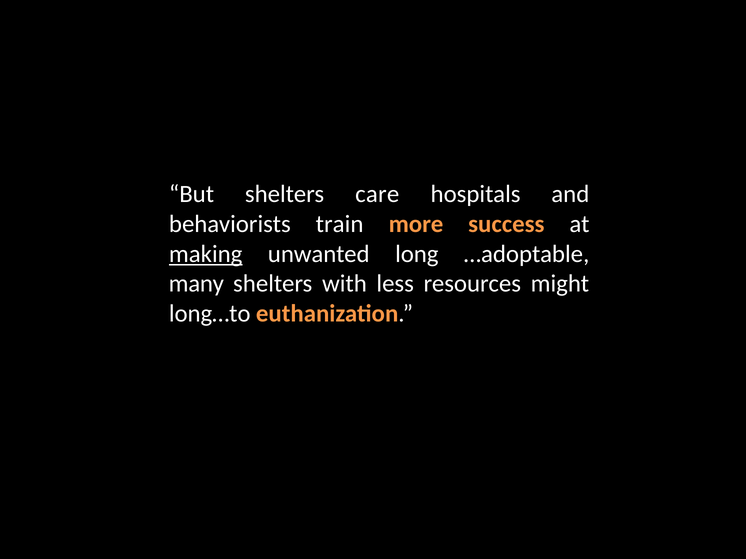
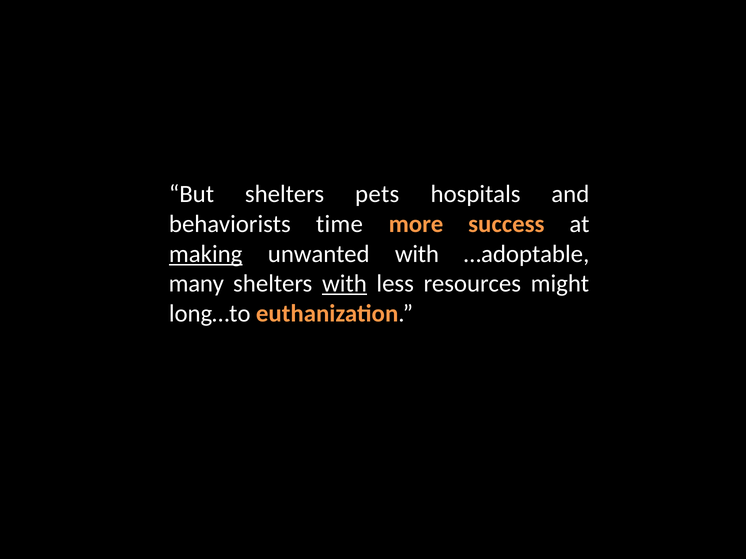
care: care -> pets
train: train -> time
unwanted long: long -> with
with at (344, 284) underline: none -> present
